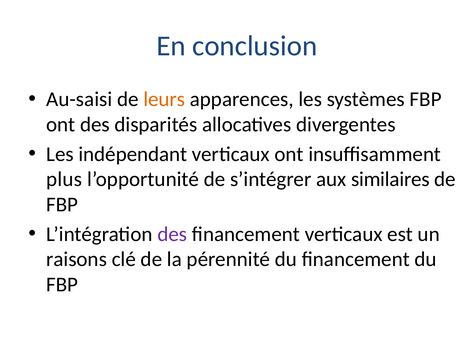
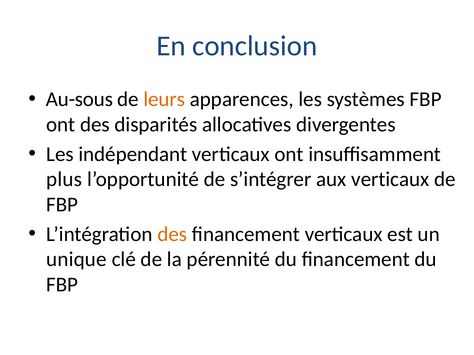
Au-saisi: Au-saisi -> Au-sous
aux similaires: similaires -> verticaux
des at (172, 234) colour: purple -> orange
raisons: raisons -> unique
